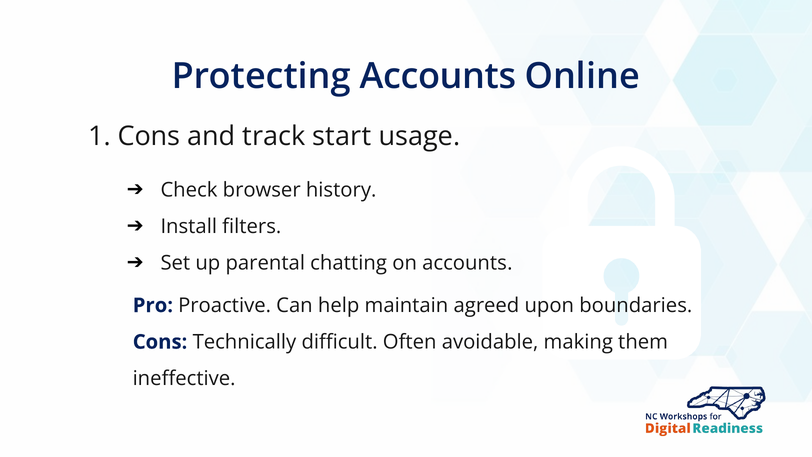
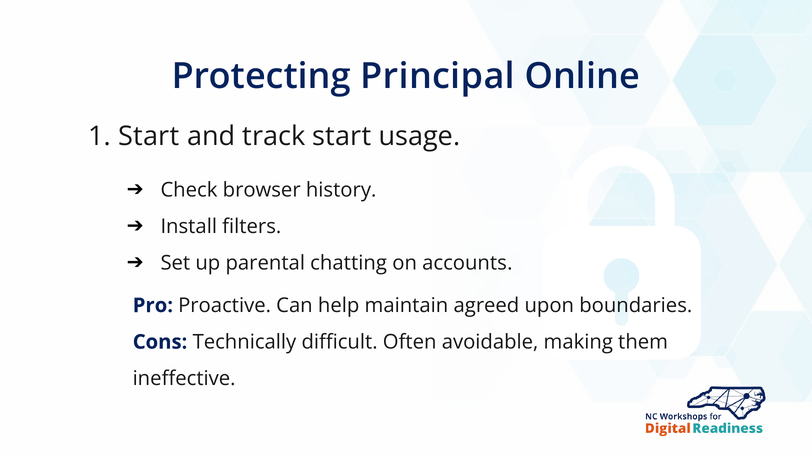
Protecting Accounts: Accounts -> Principal
1 Cons: Cons -> Start
